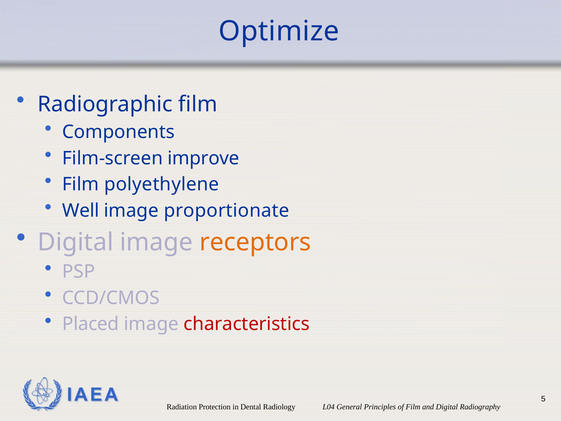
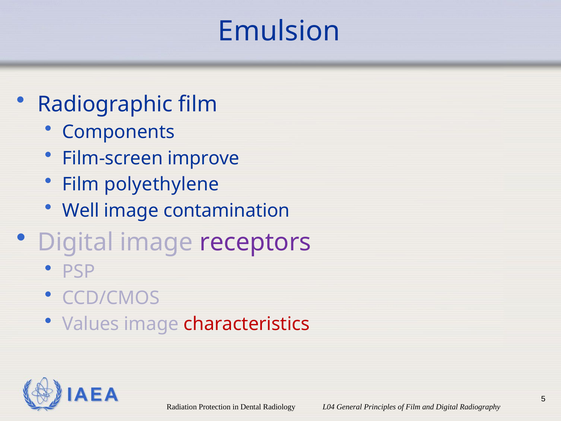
Optimize: Optimize -> Emulsion
proportionate: proportionate -> contamination
receptors colour: orange -> purple
Placed: Placed -> Values
